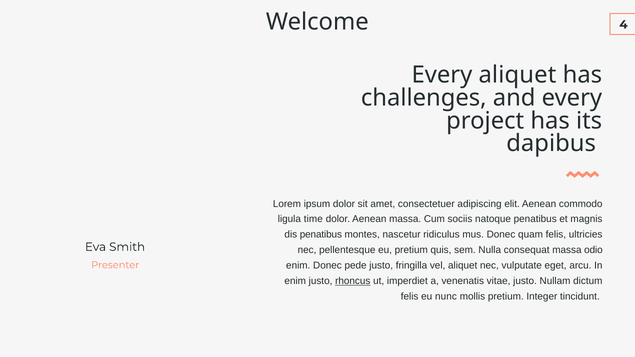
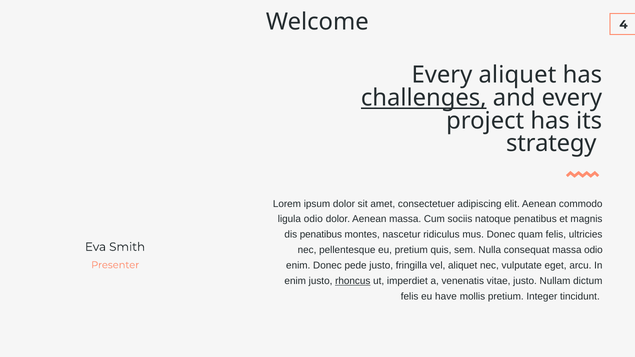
challenges underline: none -> present
dapibus: dapibus -> strategy
ligula time: time -> odio
nunc: nunc -> have
